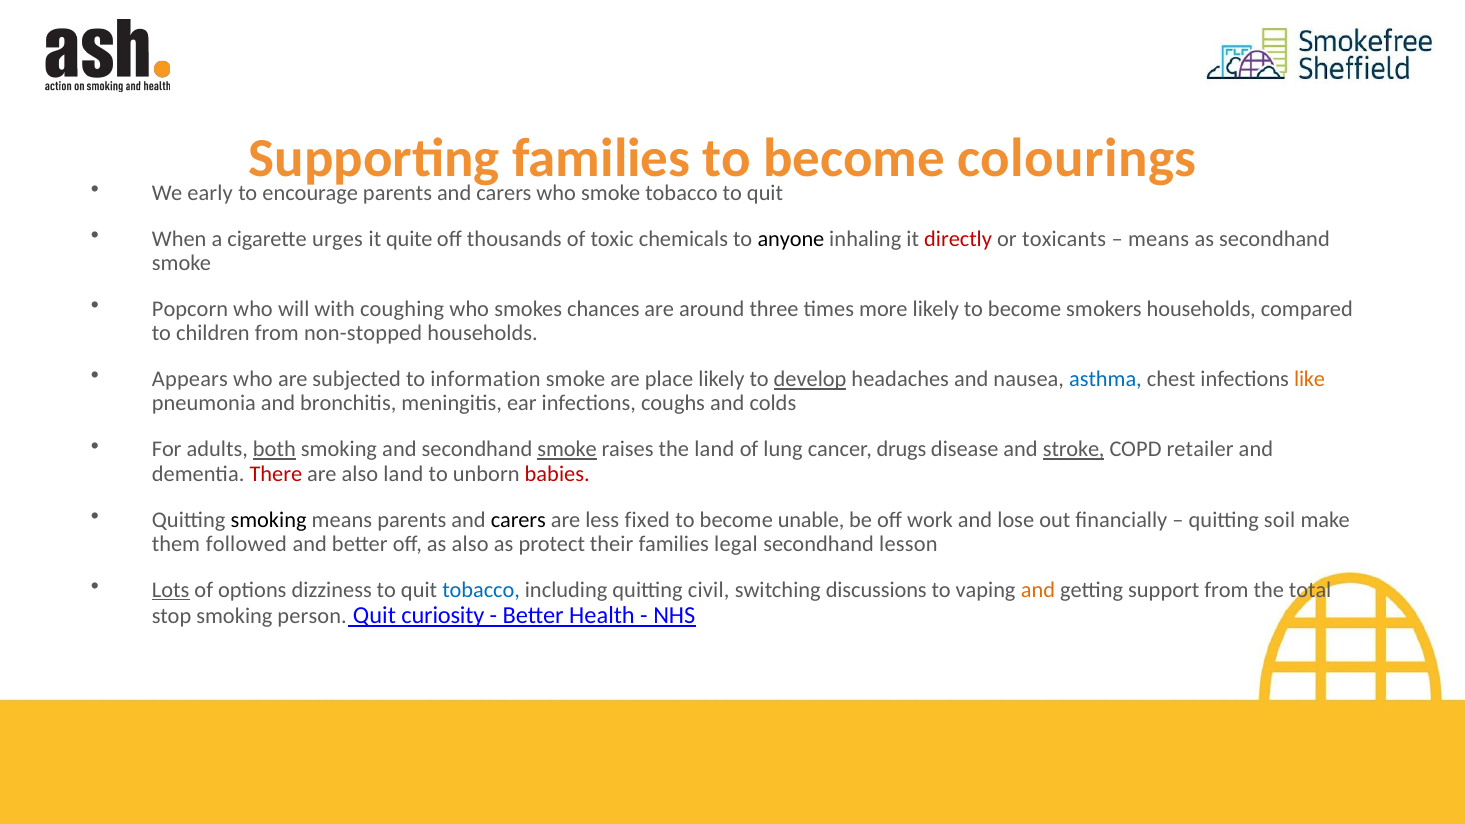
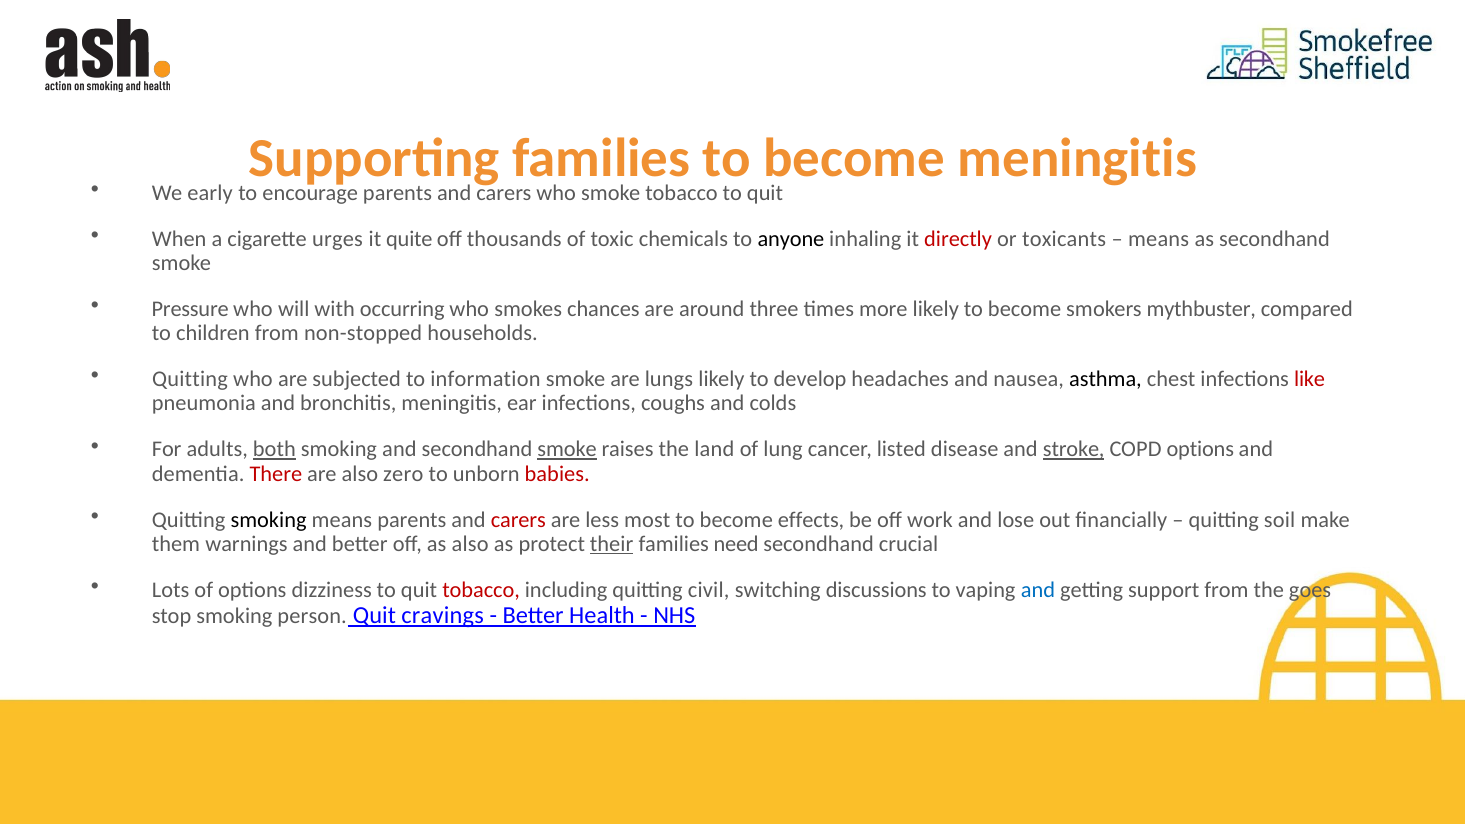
become colourings: colourings -> meningitis
Popcorn: Popcorn -> Pressure
coughing: coughing -> occurring
smokers households: households -> mythbuster
Appears at (190, 379): Appears -> Quitting
place: place -> lungs
develop underline: present -> none
asthma colour: blue -> black
like colour: orange -> red
drugs: drugs -> listed
COPD retailer: retailer -> options
also land: land -> zero
carers at (518, 520) colour: black -> red
fixed: fixed -> most
unable: unable -> effects
followed: followed -> warnings
their underline: none -> present
legal: legal -> need
lesson: lesson -> crucial
Lots underline: present -> none
tobacco at (481, 590) colour: blue -> red
and at (1038, 590) colour: orange -> blue
total: total -> goes
curiosity: curiosity -> cravings
